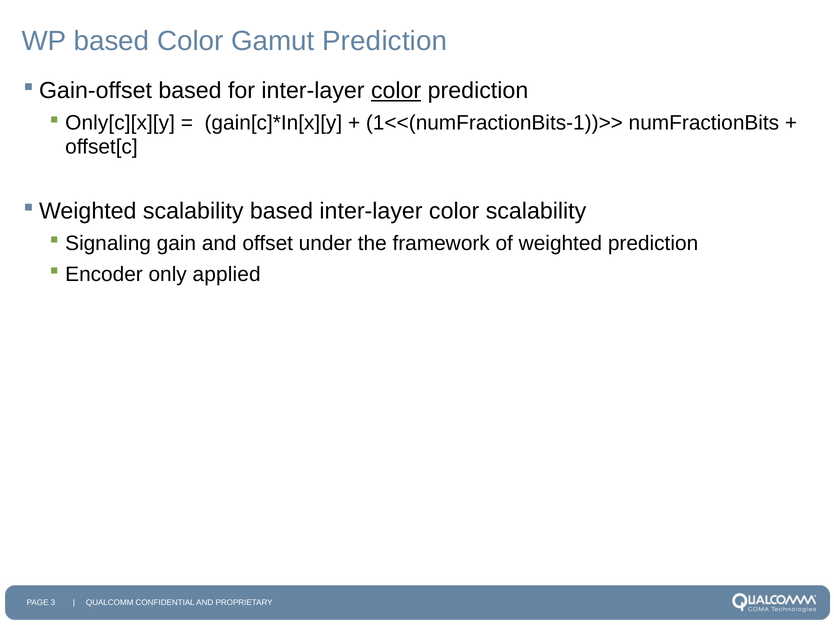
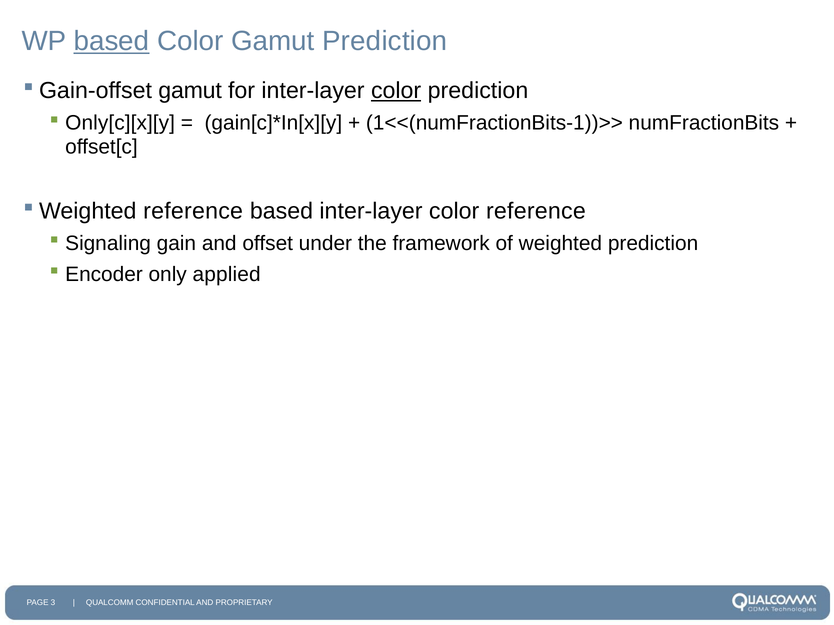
based at (111, 41) underline: none -> present
based at (190, 91): based -> gamut
scalability at (193, 211): scalability -> reference
color scalability: scalability -> reference
